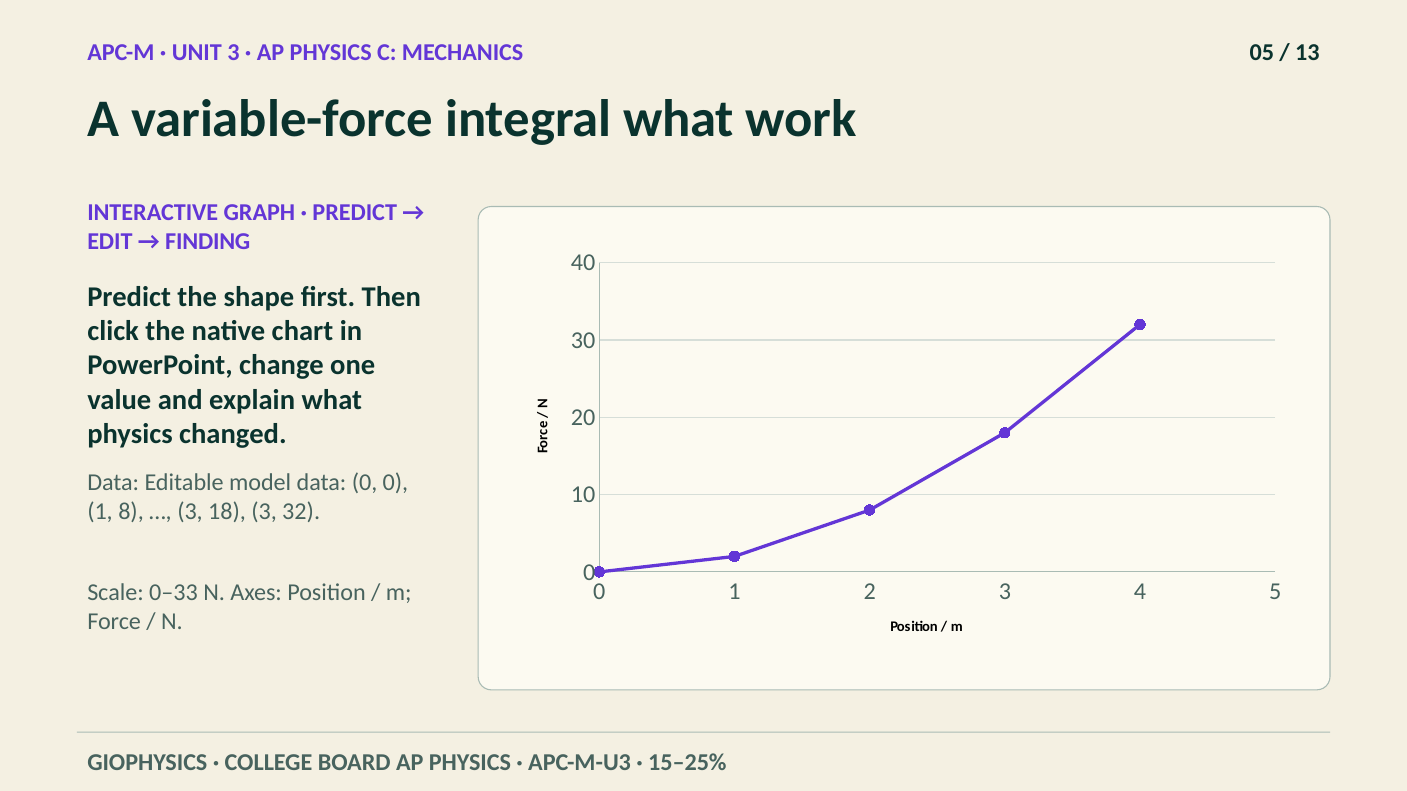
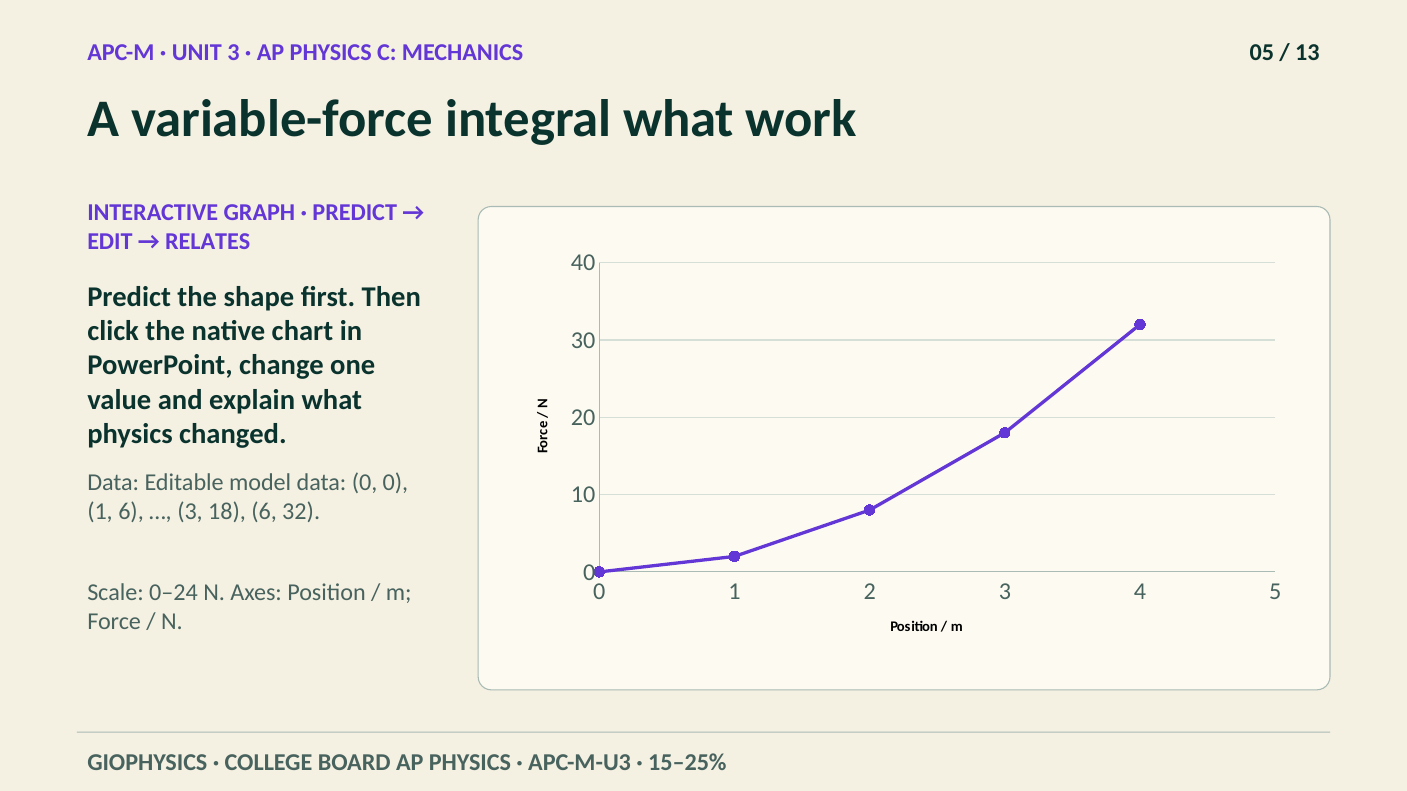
FINDING: FINDING -> RELATES
1 8: 8 -> 6
18 3: 3 -> 6
0–33: 0–33 -> 0–24
